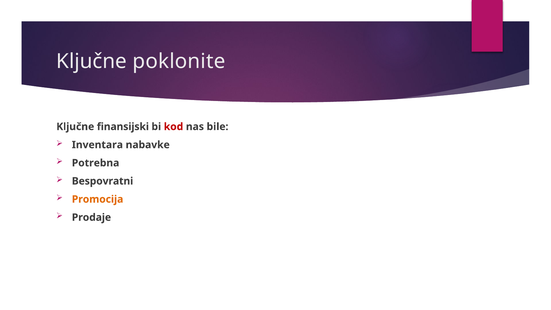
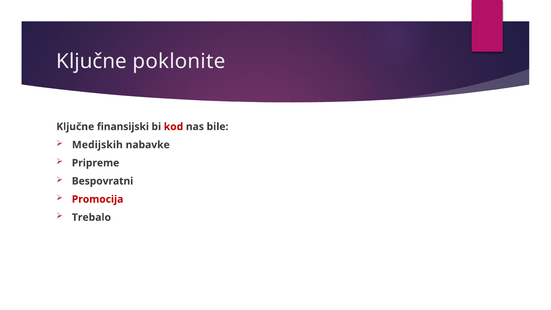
Inventara: Inventara -> Medijskih
Potrebna: Potrebna -> Pripreme
Promocija colour: orange -> red
Prodaje: Prodaje -> Trebalo
